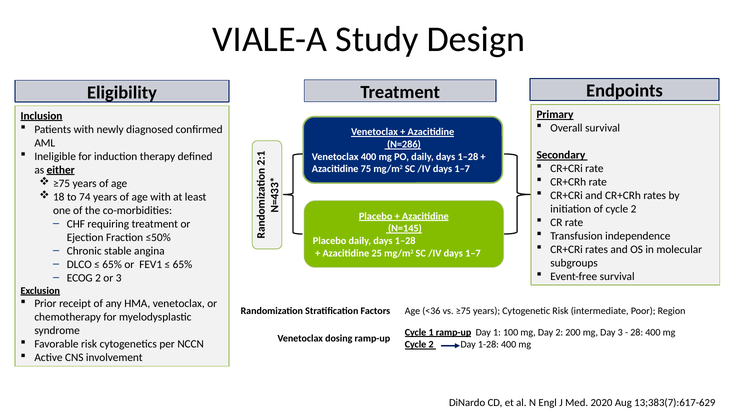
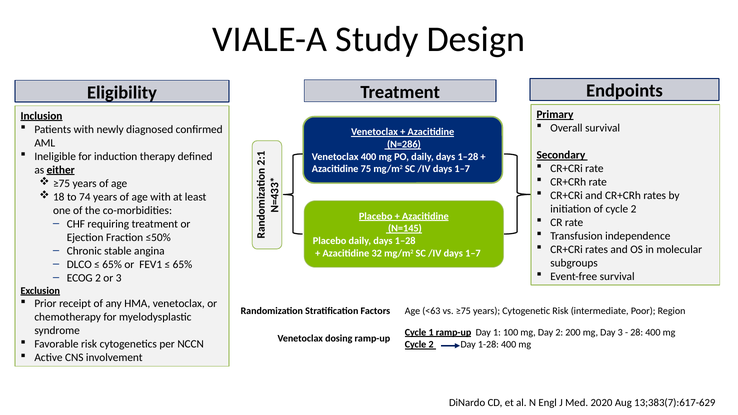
25: 25 -> 32
<36: <36 -> <63
